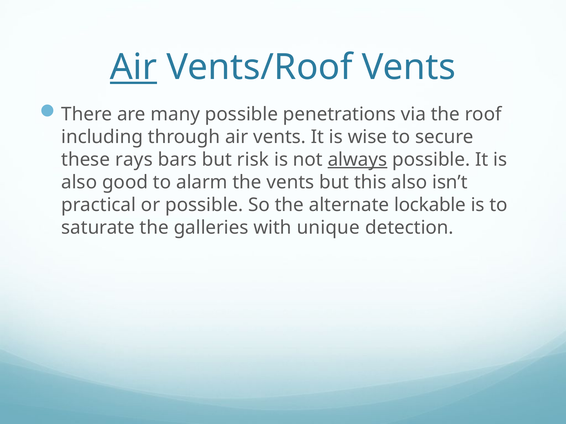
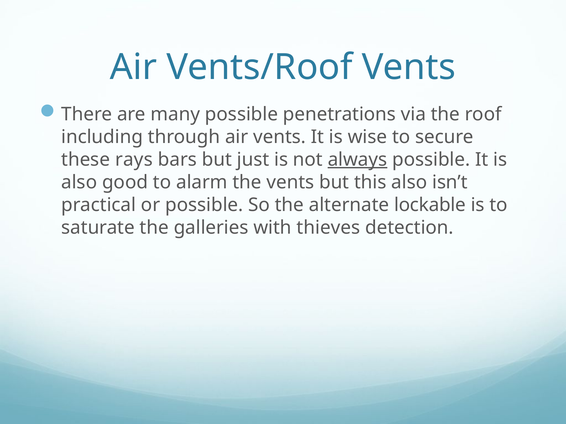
Air at (134, 67) underline: present -> none
risk: risk -> just
unique: unique -> thieves
